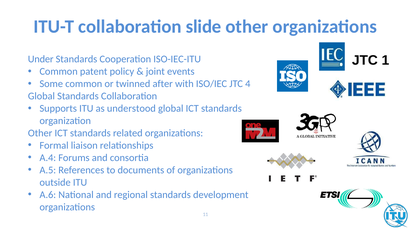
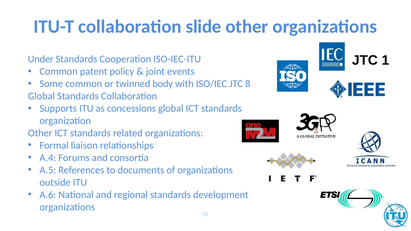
after: after -> body
4: 4 -> 8
understood: understood -> concessions
